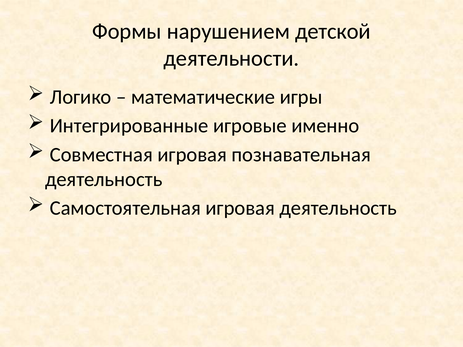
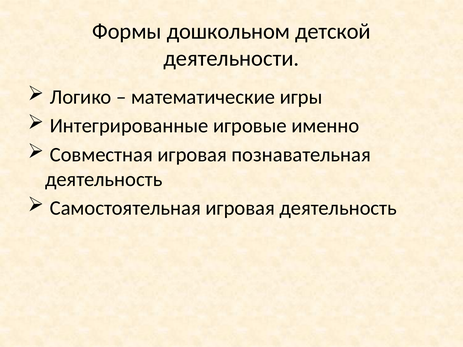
нарушением: нарушением -> дошкольном
